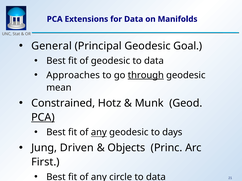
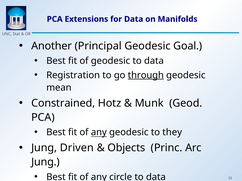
General: General -> Another
Approaches: Approaches -> Registration
PCA at (43, 118) underline: present -> none
days: days -> they
First at (45, 162): First -> Jung
